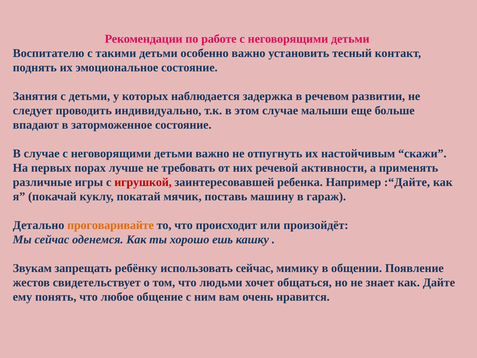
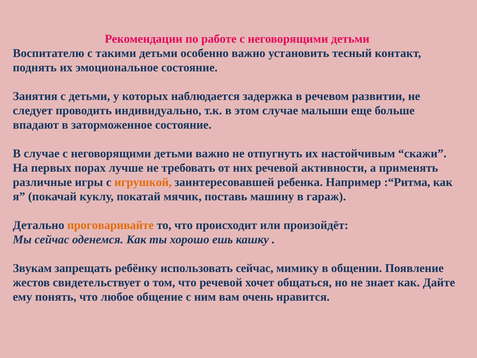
игрушкой colour: red -> orange
:“Дайте: :“Дайте -> :“Ритма
что людьми: людьми -> речевой
